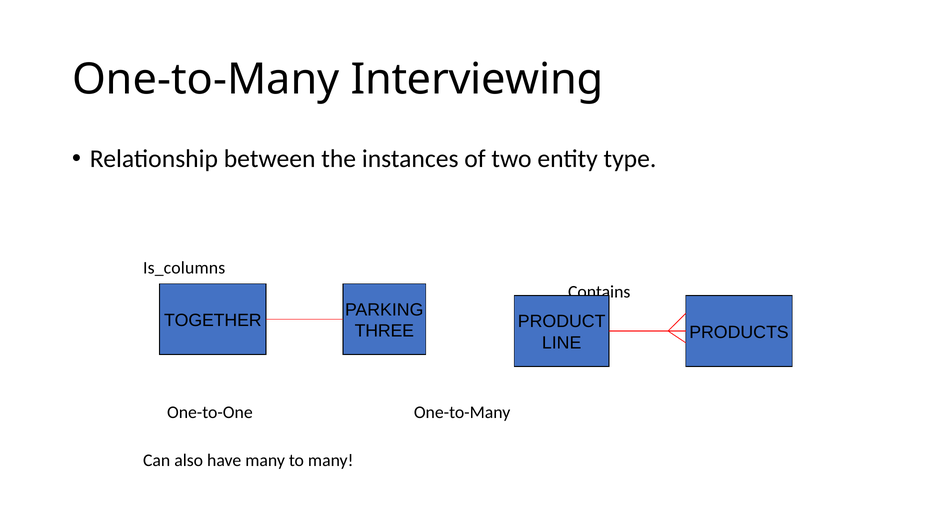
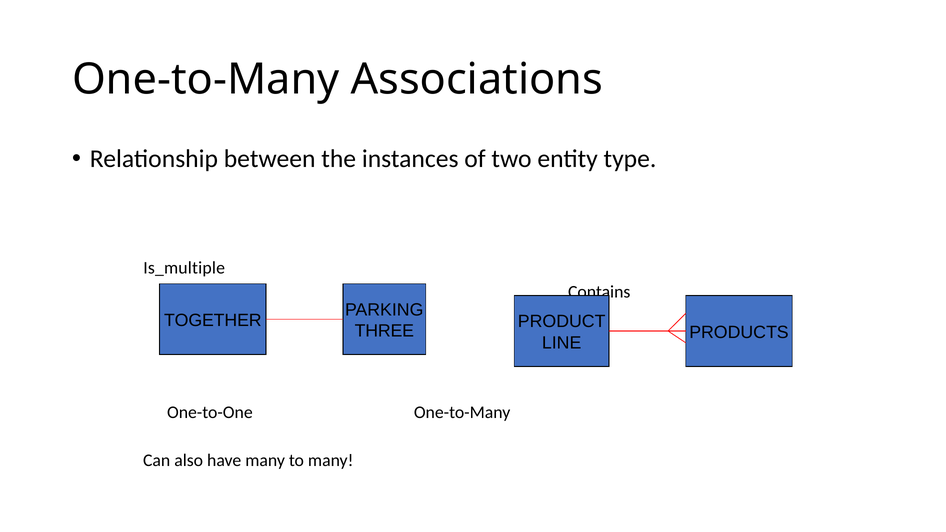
Interviewing: Interviewing -> Associations
Is_columns: Is_columns -> Is_multiple
